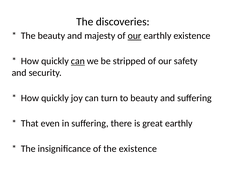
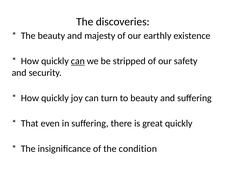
our at (135, 36) underline: present -> none
great earthly: earthly -> quickly
the existence: existence -> condition
